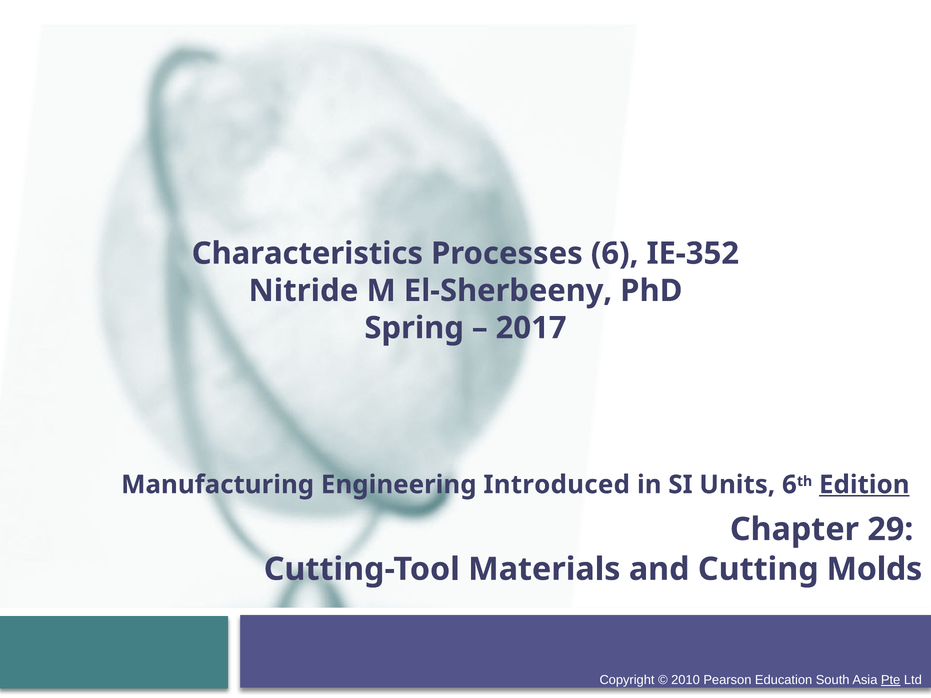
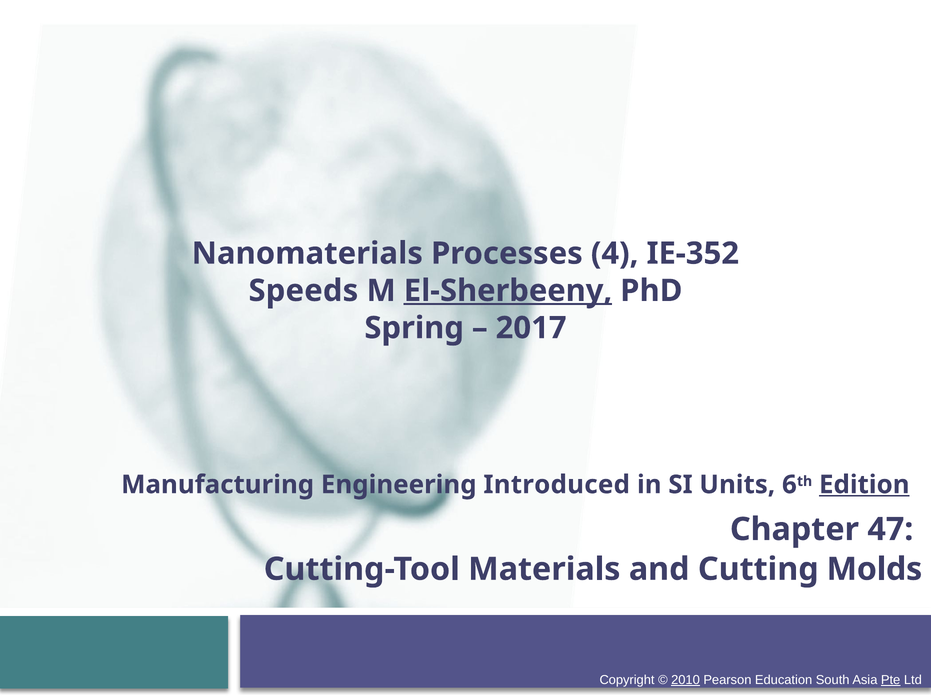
Characteristics: Characteristics -> Nanomaterials
6: 6 -> 4
Nitride: Nitride -> Speeds
El-Sherbeeny underline: none -> present
29: 29 -> 47
2010 underline: none -> present
